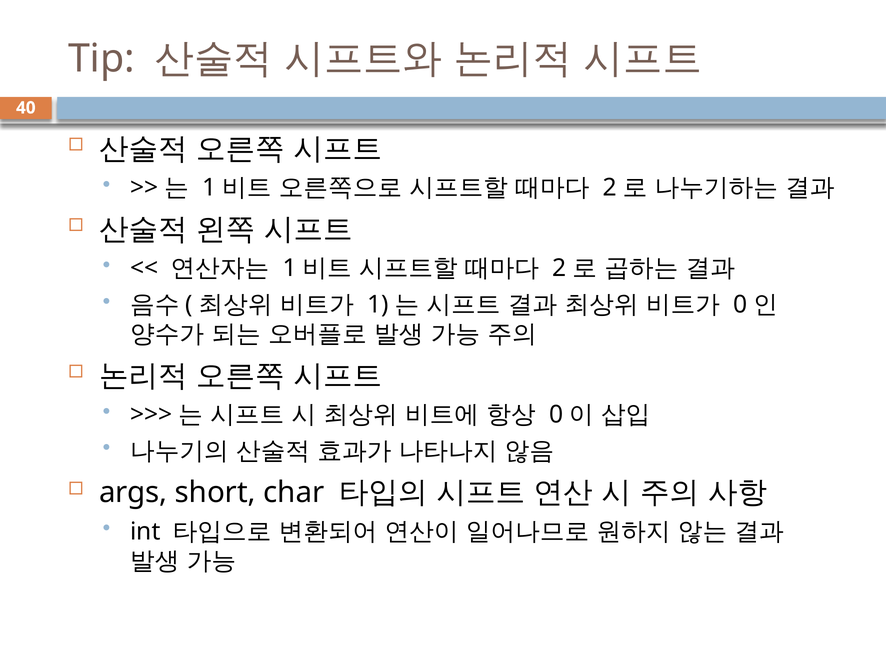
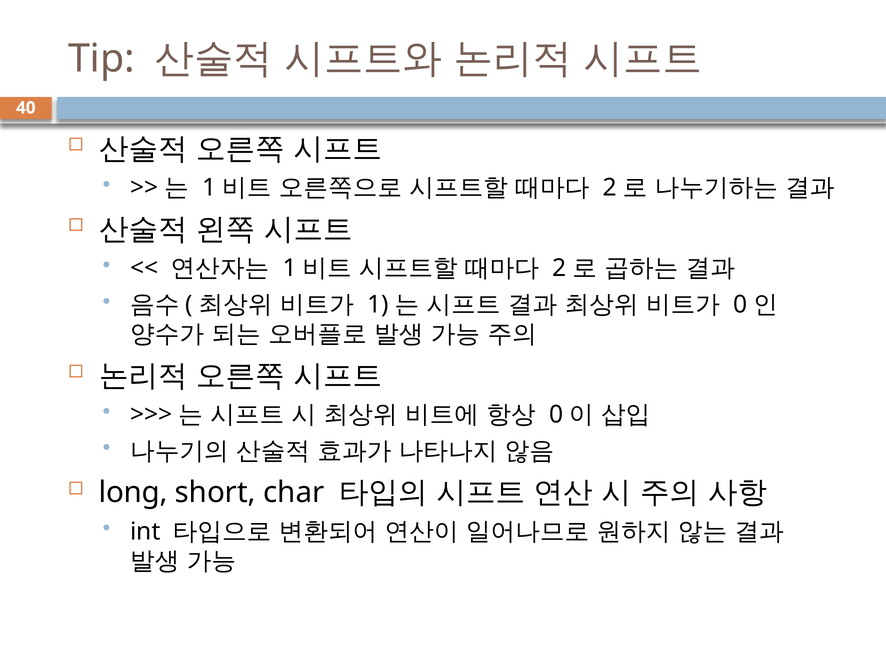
args: args -> long
